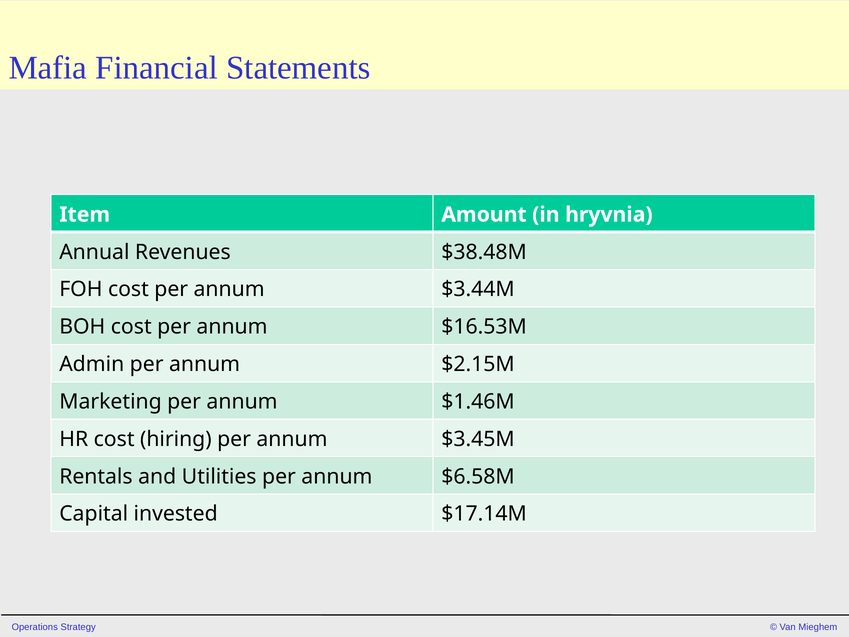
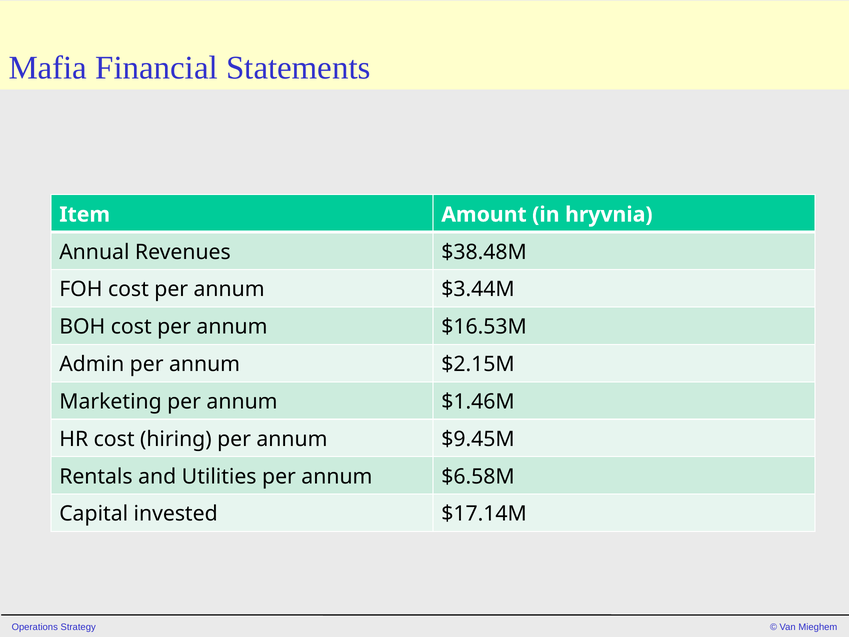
$3.45M: $3.45M -> $9.45M
